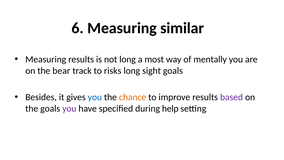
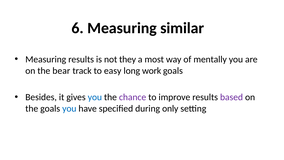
not long: long -> they
risks: risks -> easy
sight: sight -> work
chance colour: orange -> purple
you at (69, 108) colour: purple -> blue
help: help -> only
